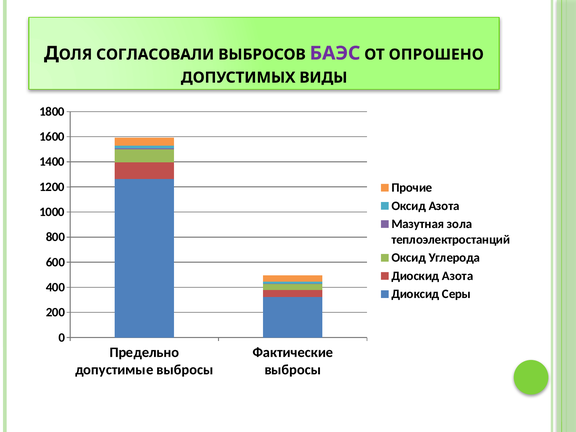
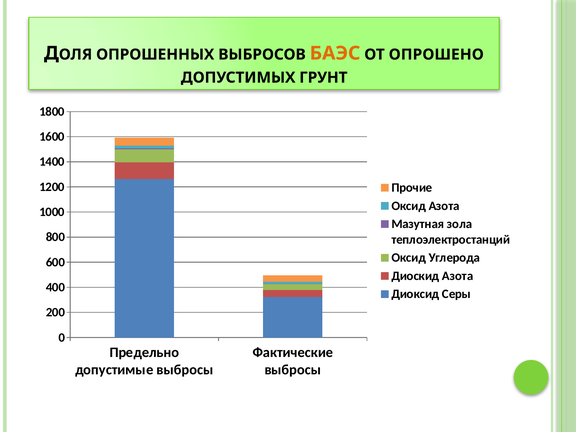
СОГЛАСОВАЛИ: СОГЛАСОВАЛИ -> ОПРОШЕННЫХ
БАЭС colour: purple -> orange
ВИДЫ: ВИДЫ -> ГРУНТ
